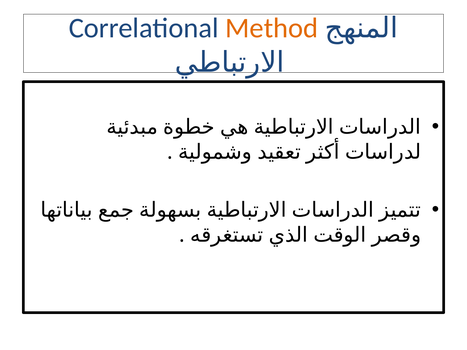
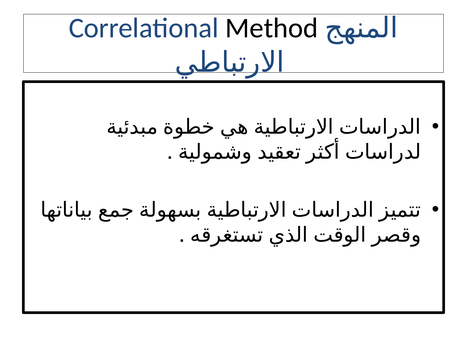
Method colour: orange -> black
